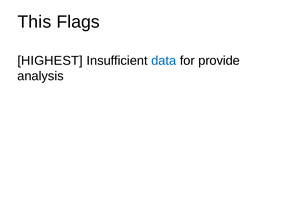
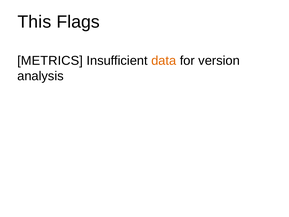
HIGHEST: HIGHEST -> METRICS
data colour: blue -> orange
provide: provide -> version
